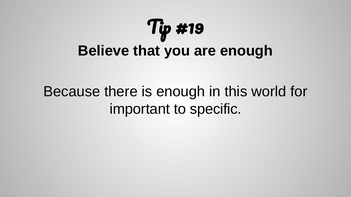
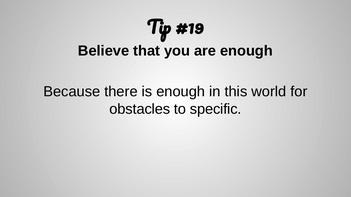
important: important -> obstacles
